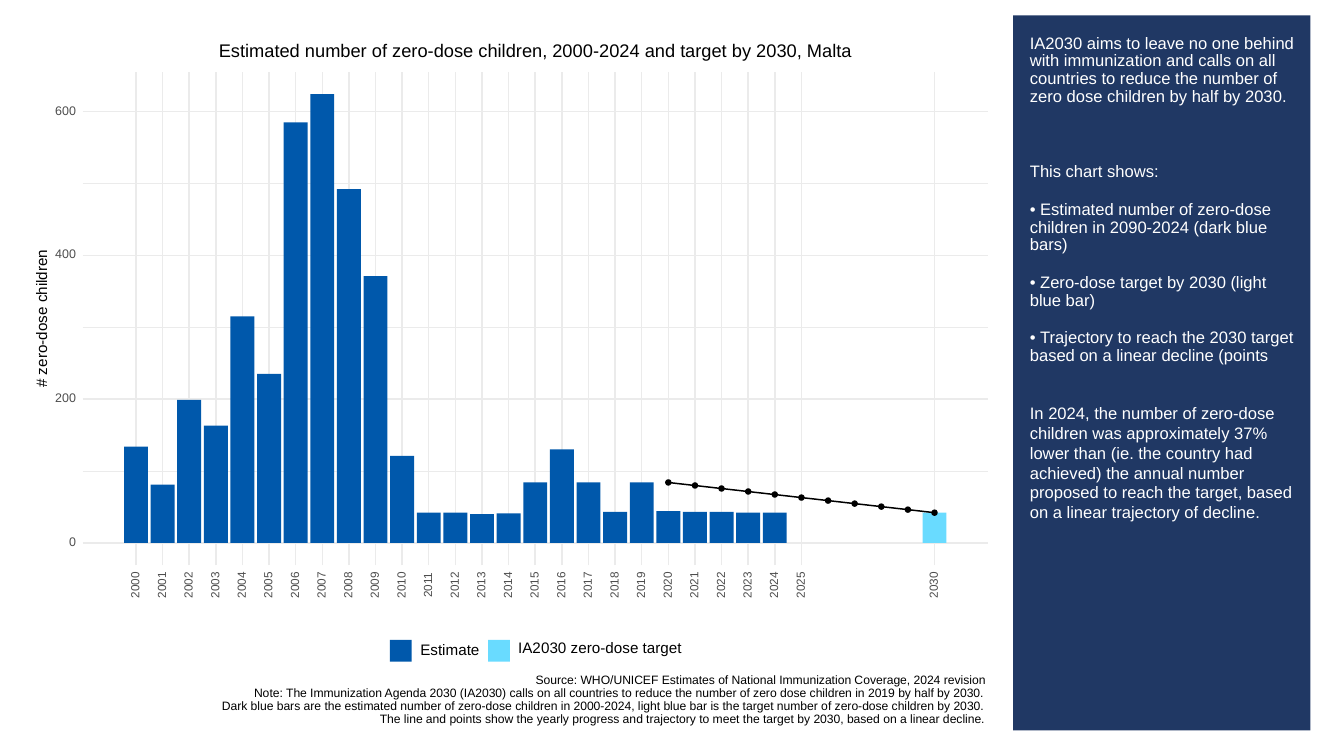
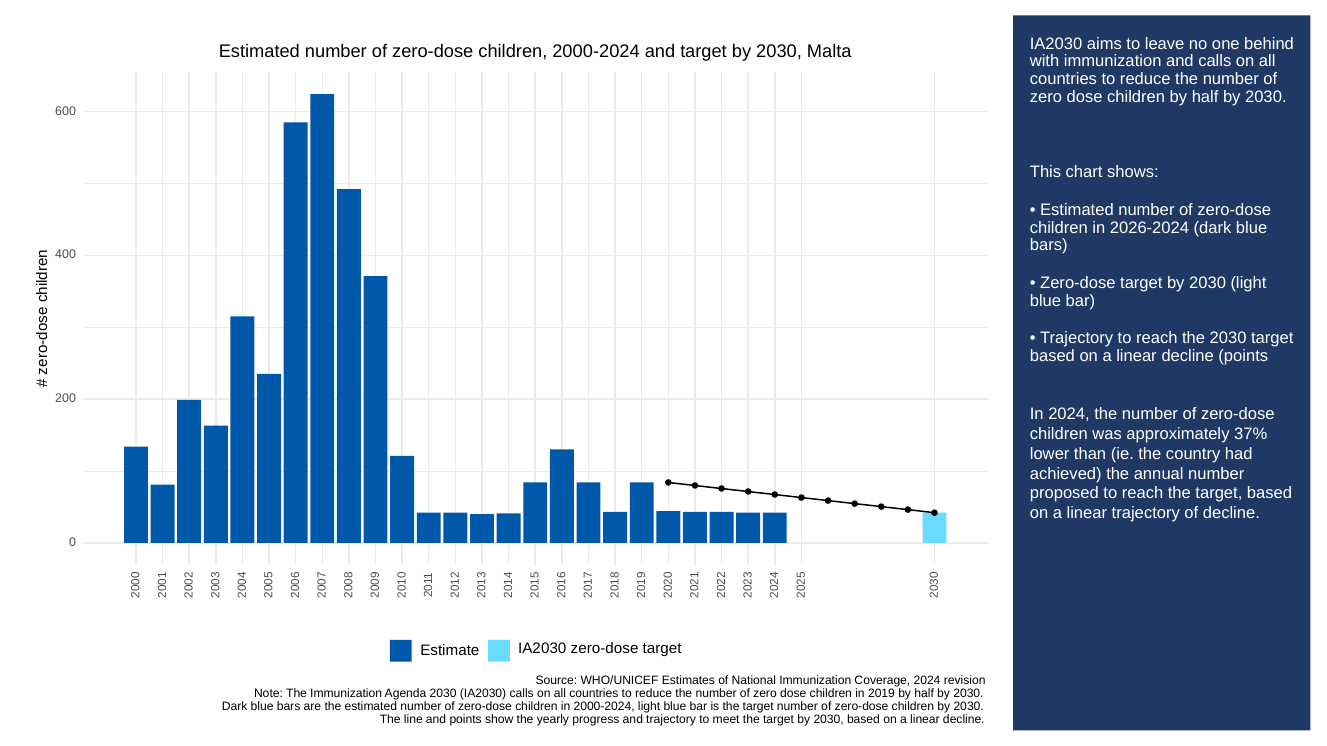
2090-2024: 2090-2024 -> 2026-2024
